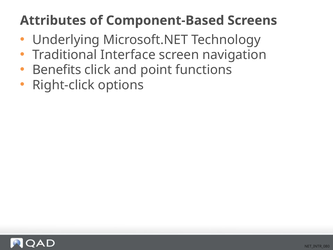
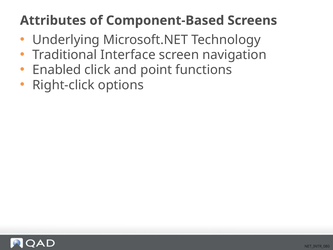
Benefits: Benefits -> Enabled
